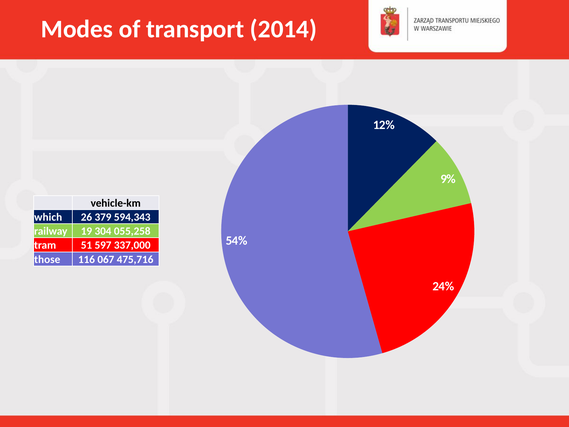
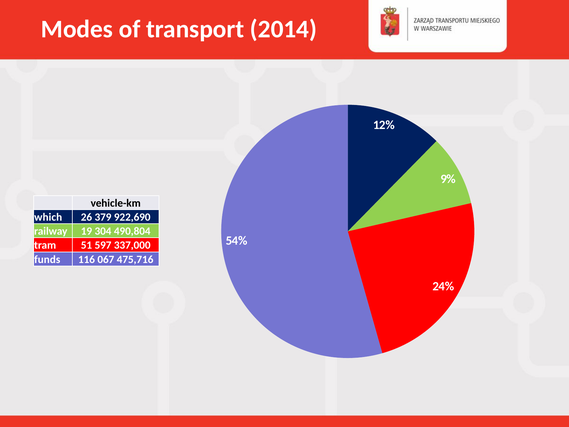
594,343: 594,343 -> 922,690
055,258: 055,258 -> 490,804
those: those -> funds
